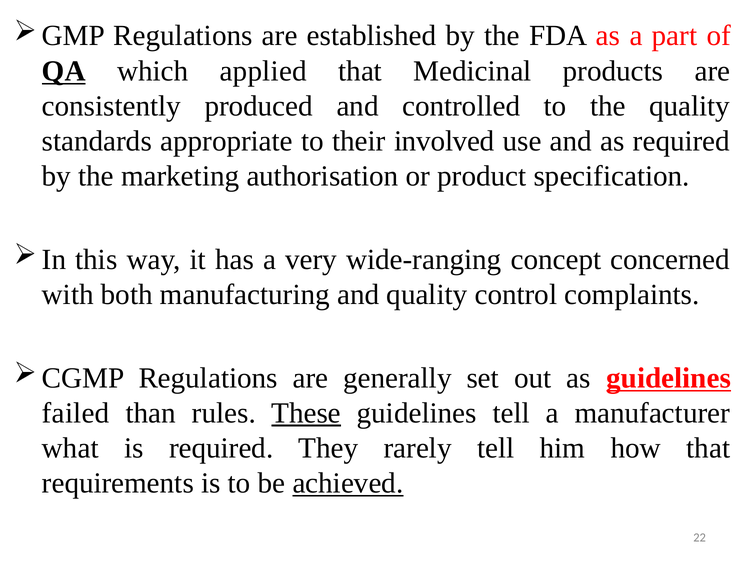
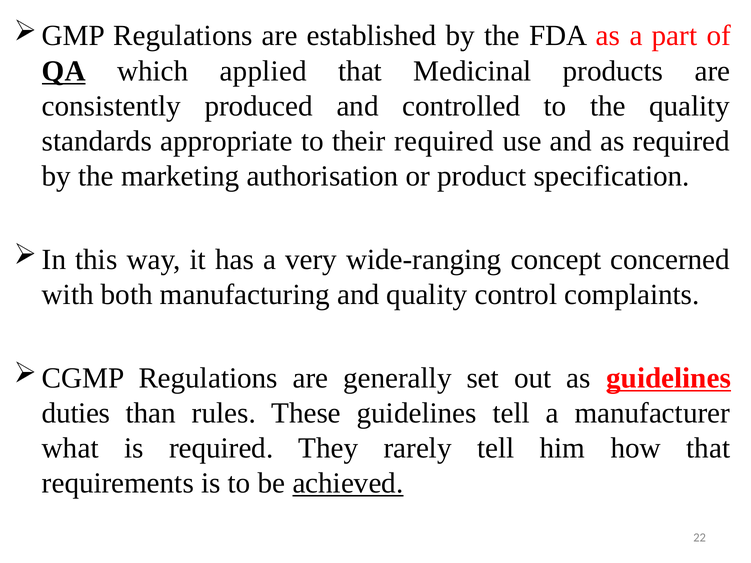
their involved: involved -> required
failed: failed -> duties
These underline: present -> none
